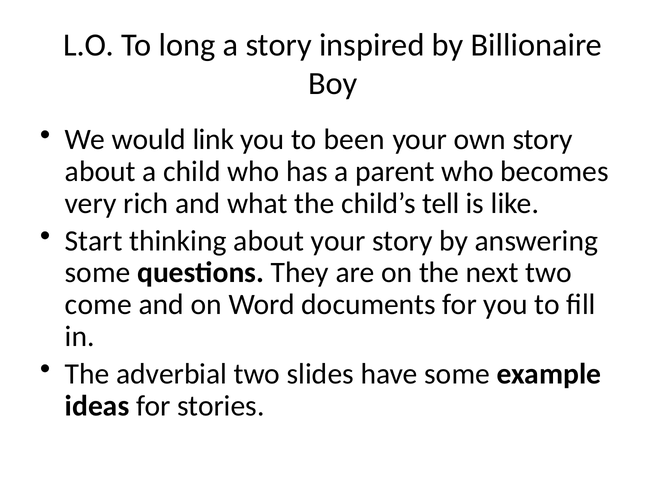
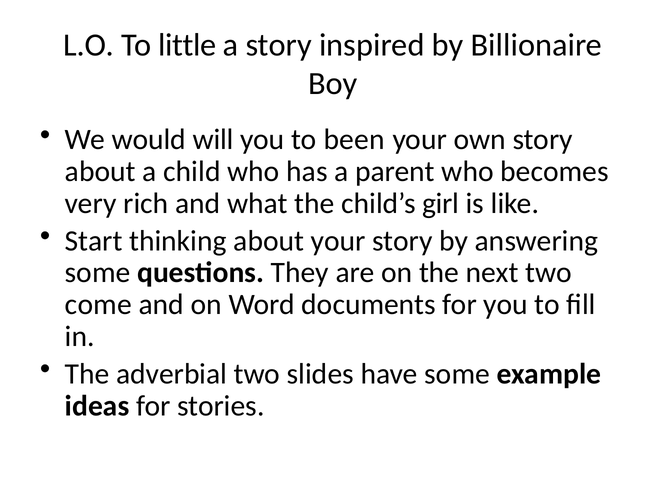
long: long -> little
link: link -> will
tell: tell -> girl
